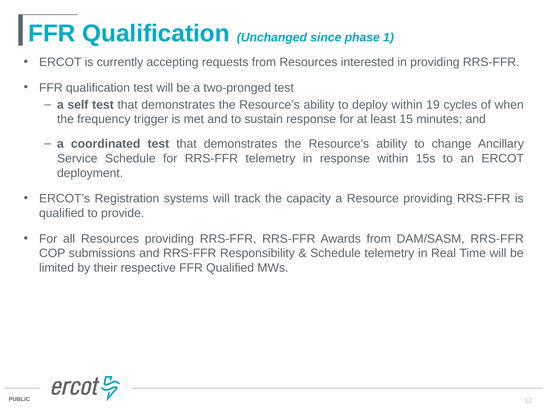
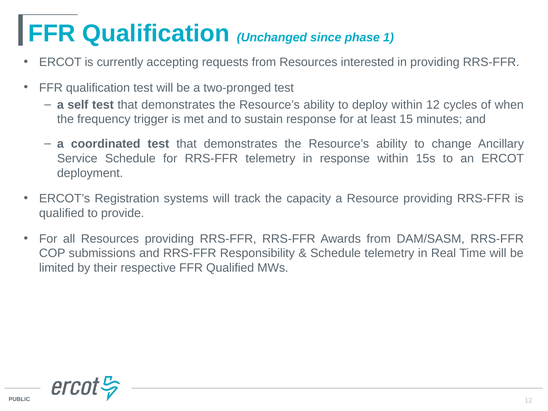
within 19: 19 -> 12
